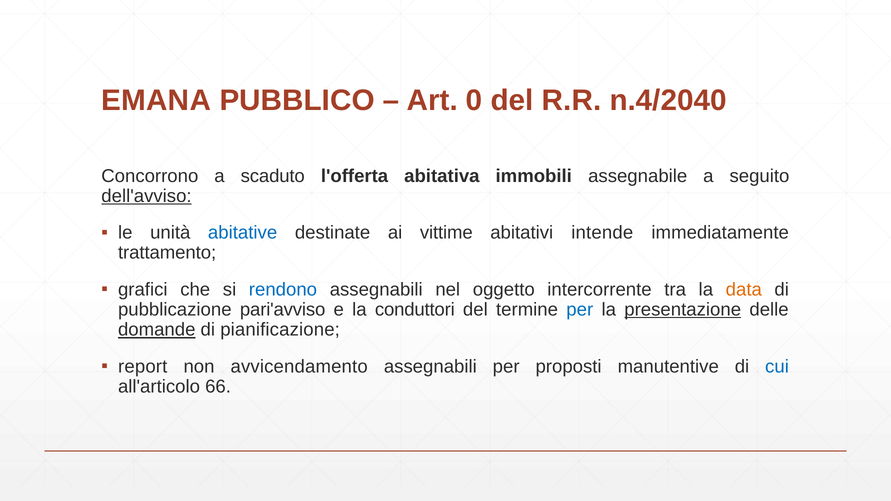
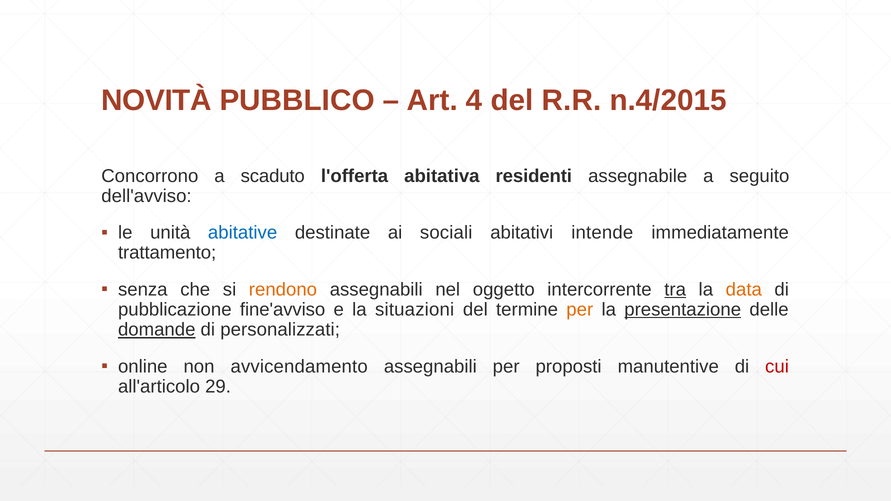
EMANA: EMANA -> NOVITÀ
0: 0 -> 4
n.4/2040: n.4/2040 -> n.4/2015
immobili: immobili -> residenti
dell'avviso underline: present -> none
vittime: vittime -> sociali
grafici: grafici -> senza
rendono colour: blue -> orange
tra underline: none -> present
pari'avviso: pari'avviso -> fine'avviso
conduttori: conduttori -> situazioni
per at (580, 310) colour: blue -> orange
pianificazione: pianificazione -> personalizzati
report: report -> online
cui colour: blue -> red
66: 66 -> 29
